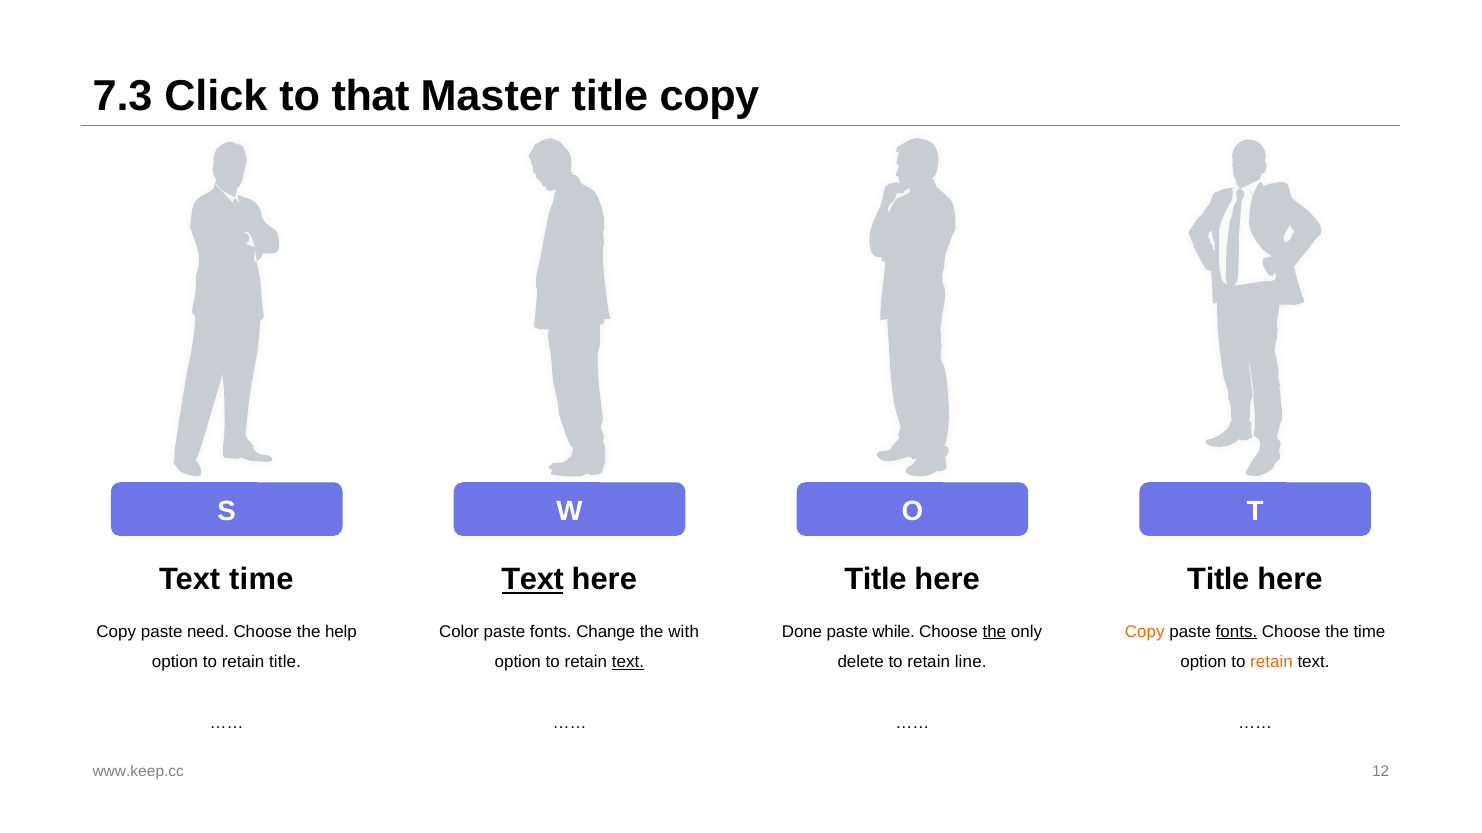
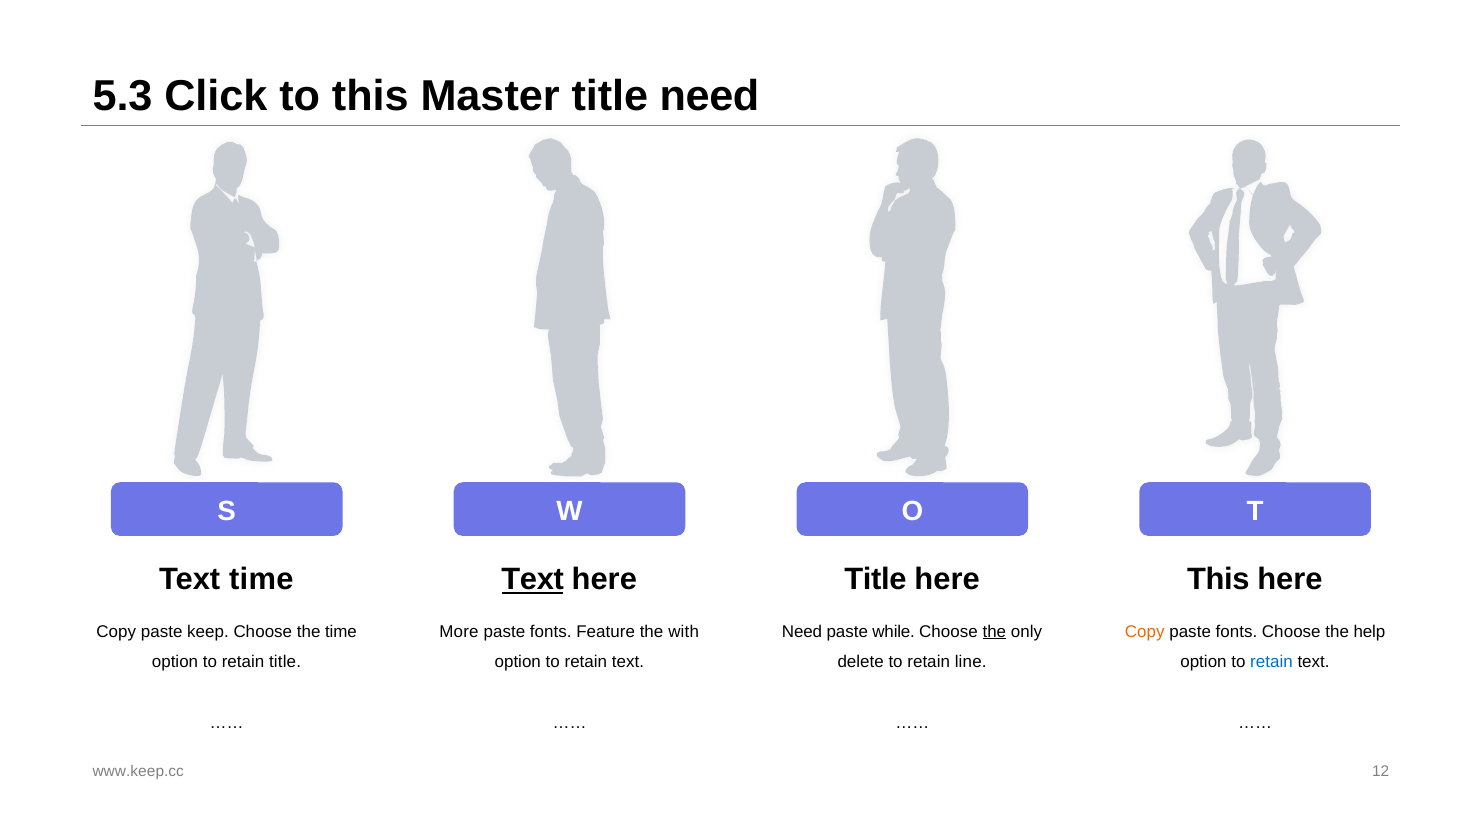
7.3: 7.3 -> 5.3
to that: that -> this
title copy: copy -> need
Title at (1218, 580): Title -> This
need: need -> keep
the help: help -> time
Color: Color -> More
Change: Change -> Feature
Done at (802, 632): Done -> Need
fonts at (1236, 632) underline: present -> none
the time: time -> help
text at (628, 663) underline: present -> none
retain at (1272, 663) colour: orange -> blue
